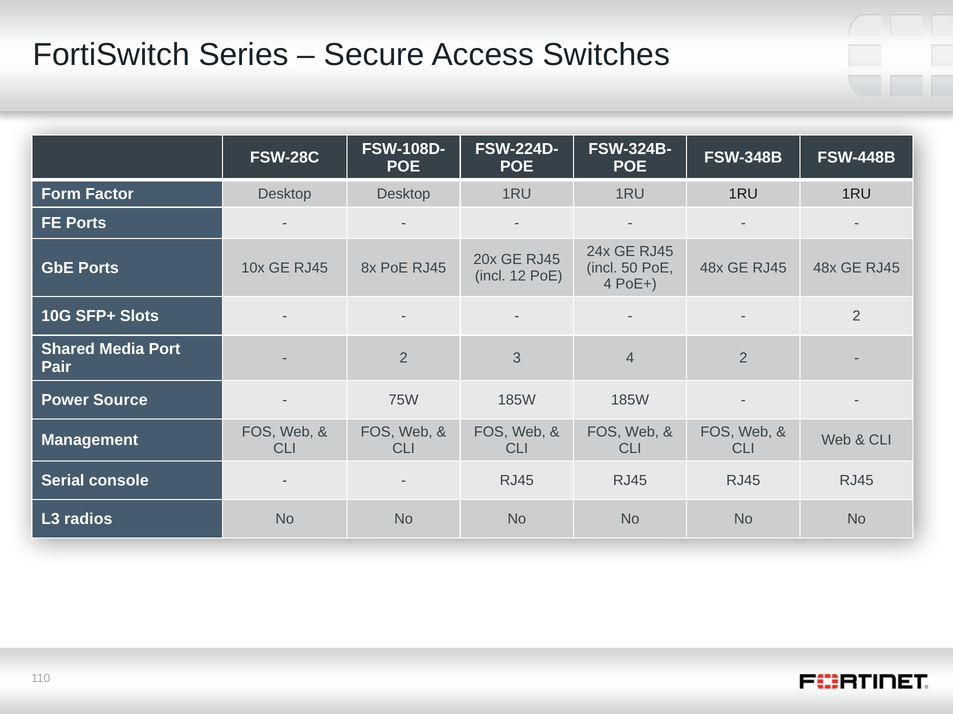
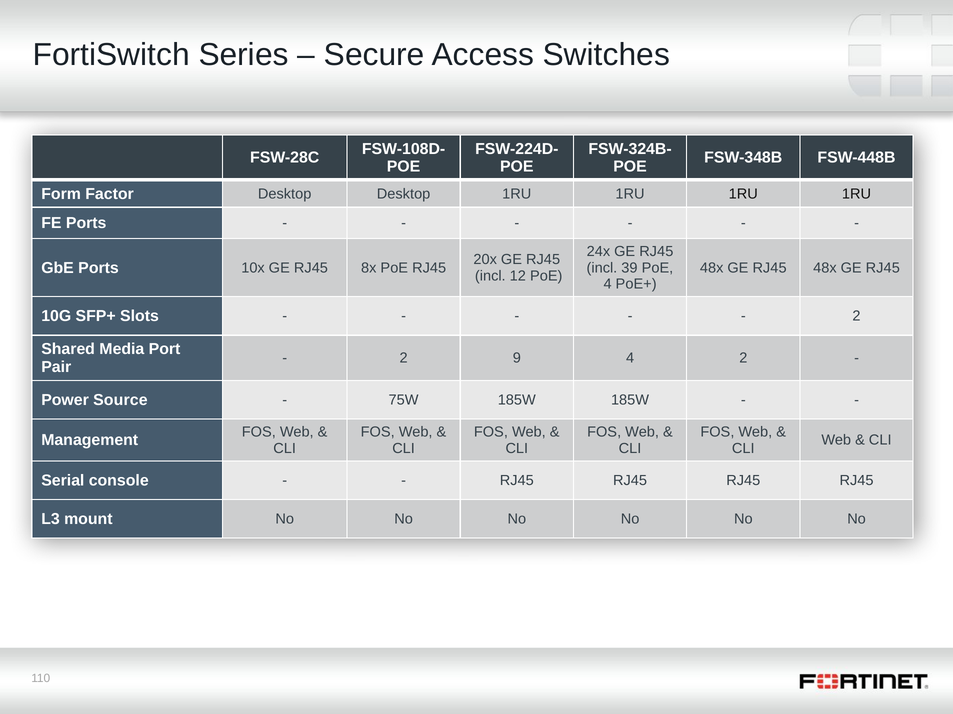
50: 50 -> 39
3: 3 -> 9
radios: radios -> mount
